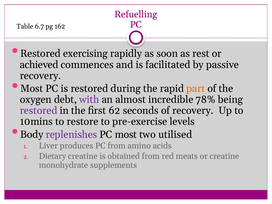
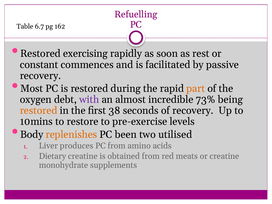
achieved: achieved -> constant
78%: 78% -> 73%
restored at (39, 111) colour: purple -> orange
62: 62 -> 38
replenishes colour: purple -> orange
PC most: most -> been
